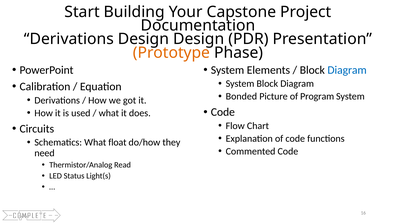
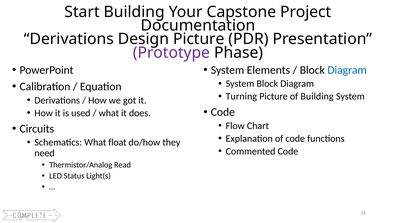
Design Design: Design -> Picture
Prototype colour: orange -> purple
Bonded: Bonded -> Turning
of Program: Program -> Building
